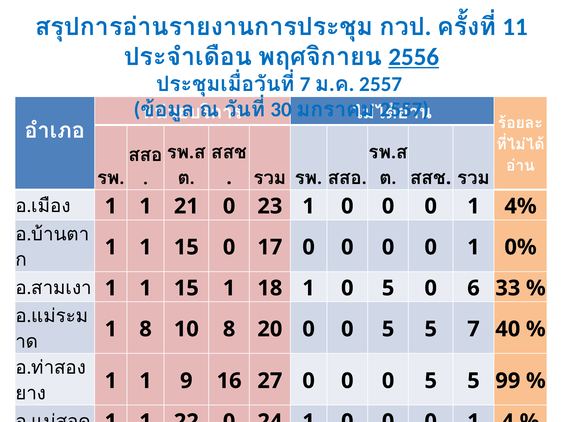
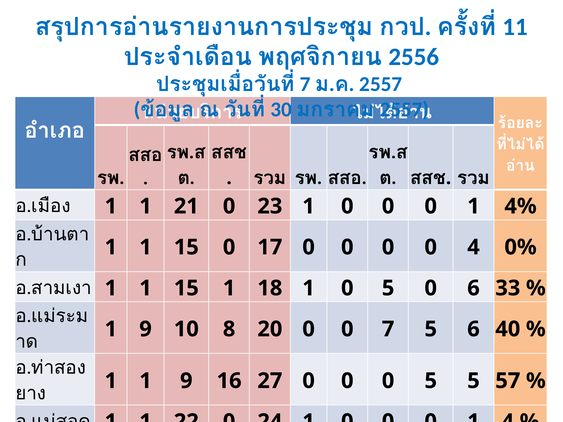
2556 underline: present -> none
1 at (473, 247): 1 -> 4
8 at (146, 329): 8 -> 9
20 0 0 5: 5 -> 7
5 7: 7 -> 6
99: 99 -> 57
